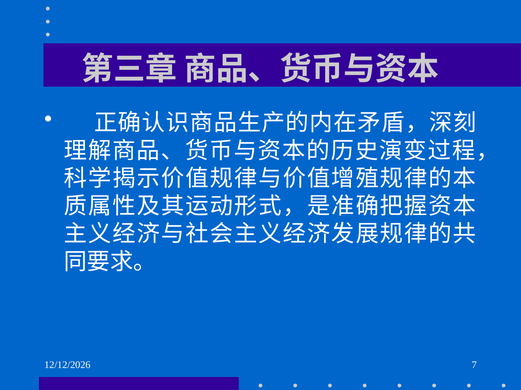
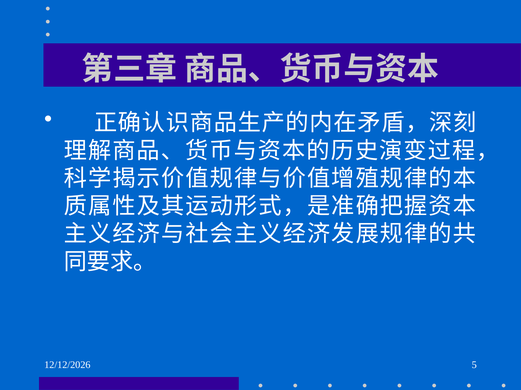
7: 7 -> 5
